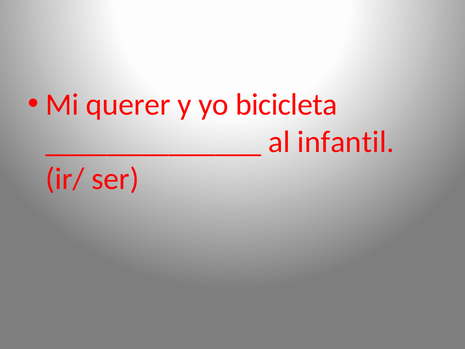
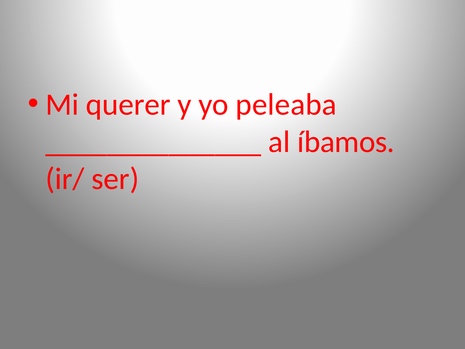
bicicleta: bicicleta -> peleaba
infantil: infantil -> íbamos
